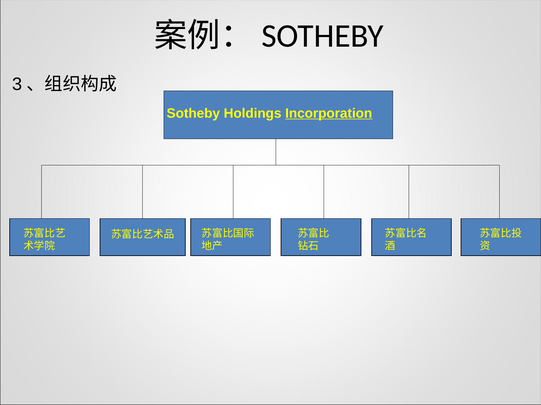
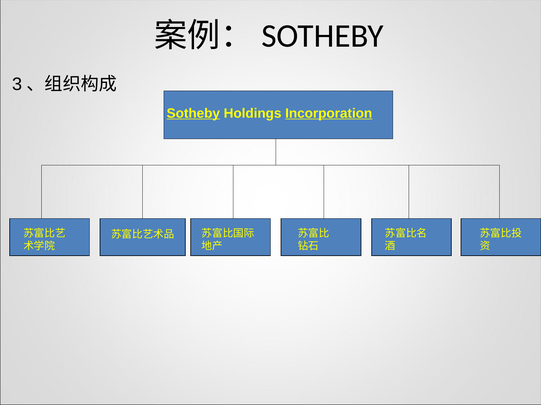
Sotheby underline: none -> present
